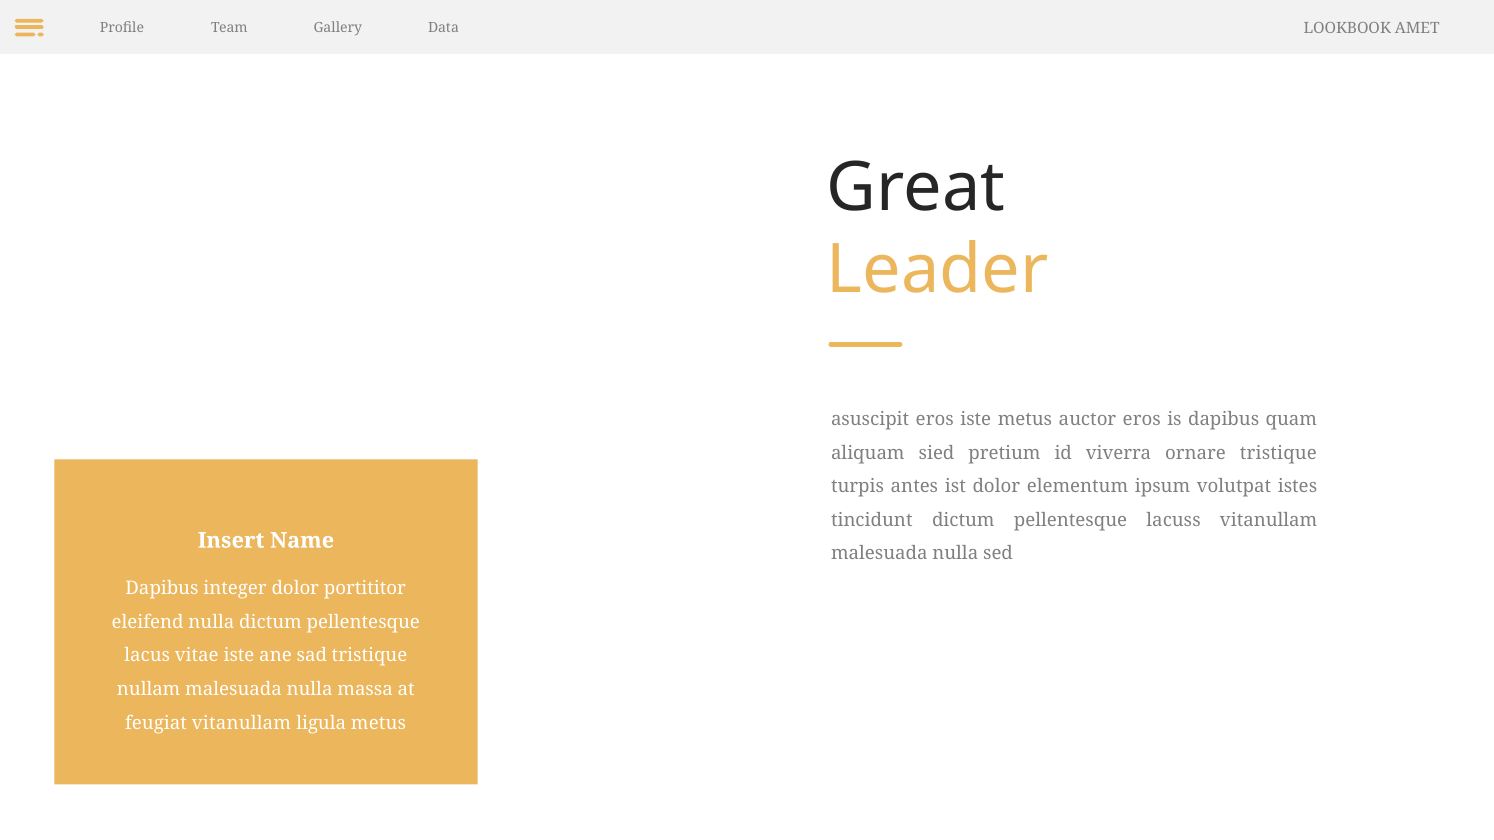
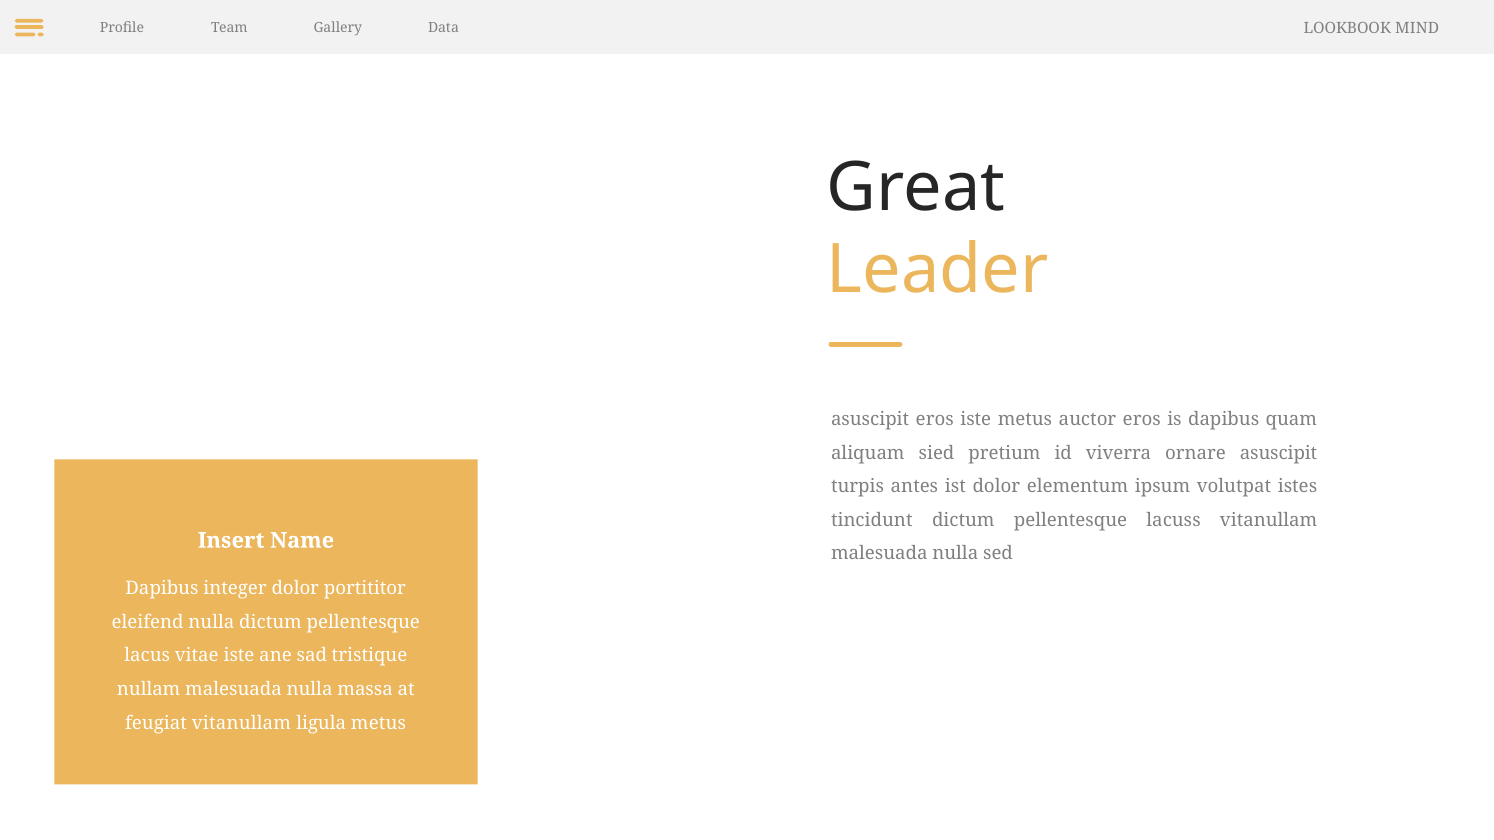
AMET: AMET -> MIND
ornare tristique: tristique -> asuscipit
